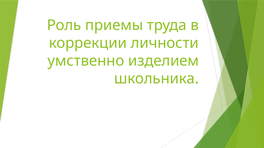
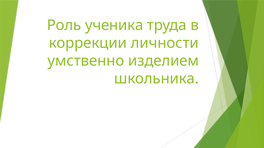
приемы: приемы -> ученика
